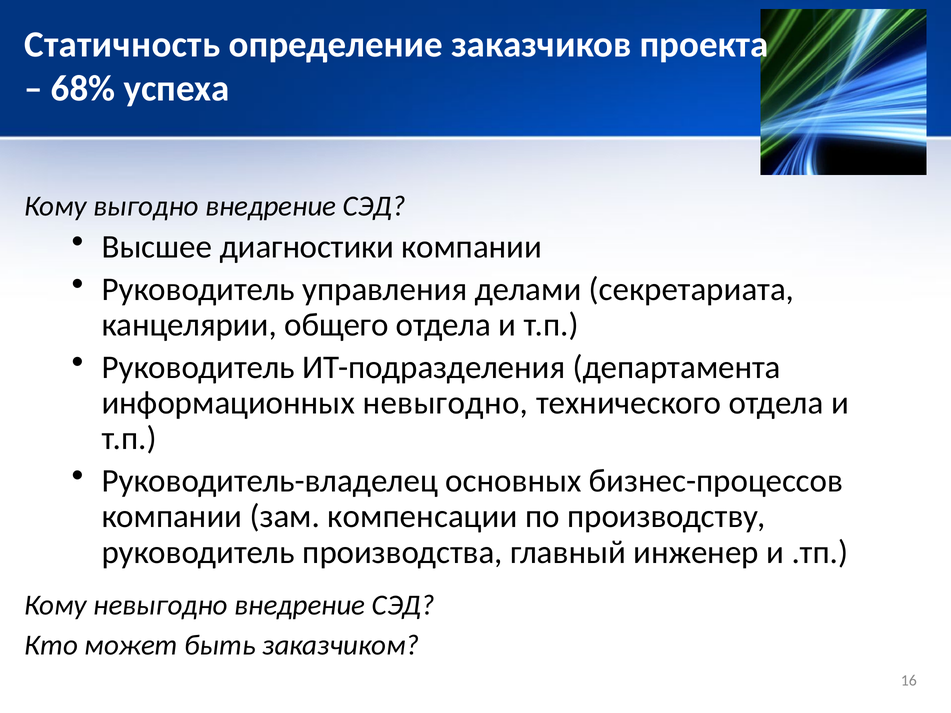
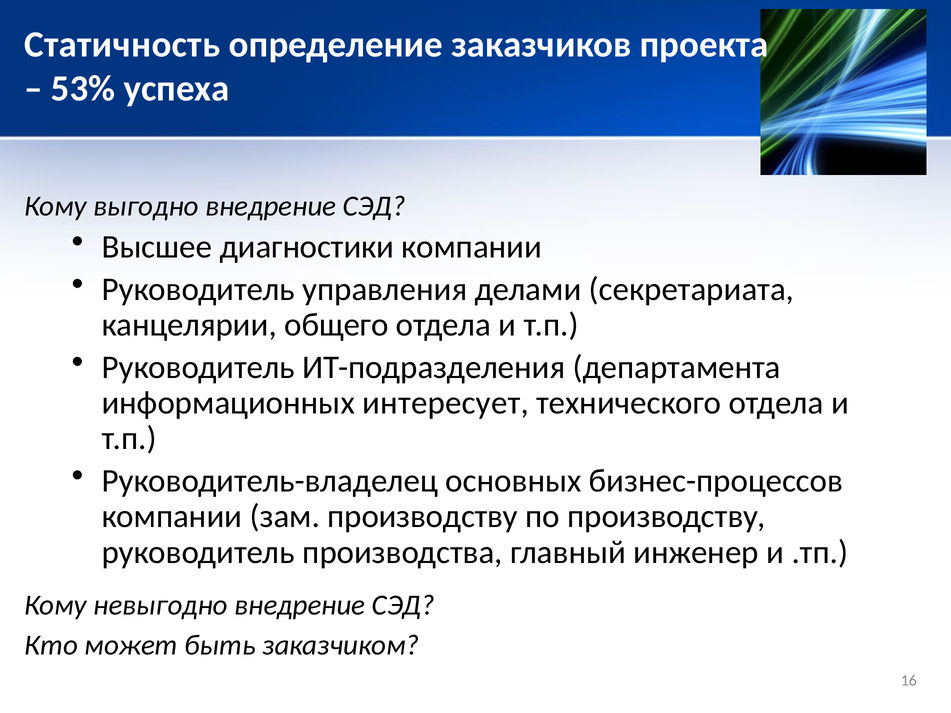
68%: 68% -> 53%
информационных невыгодно: невыгодно -> интересует
зам компенсации: компенсации -> производству
